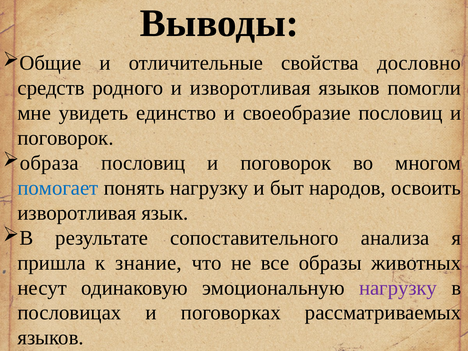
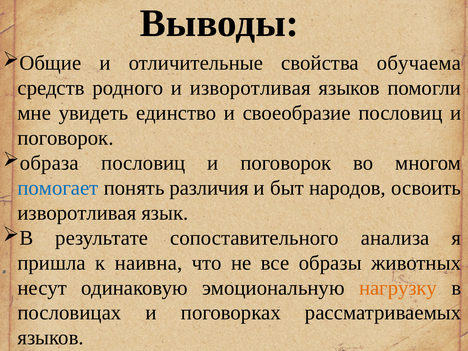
дословно: дословно -> обучаема
понять нагрузку: нагрузку -> различия
знание: знание -> наивна
нагрузку at (398, 288) colour: purple -> orange
